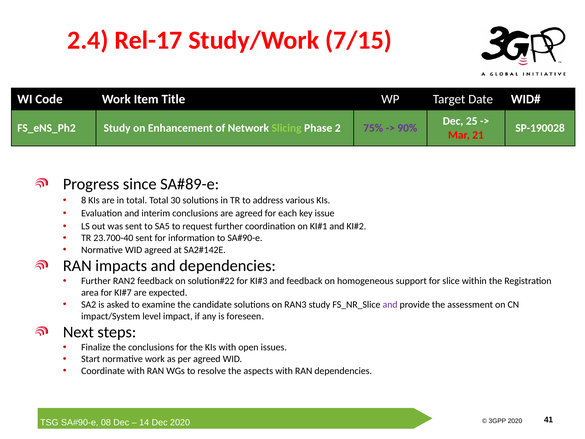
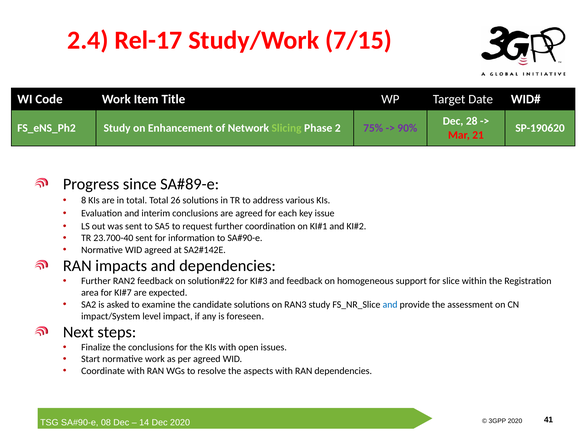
25: 25 -> 28
SP-190028: SP-190028 -> SP-190620
30: 30 -> 26
and at (390, 304) colour: purple -> blue
